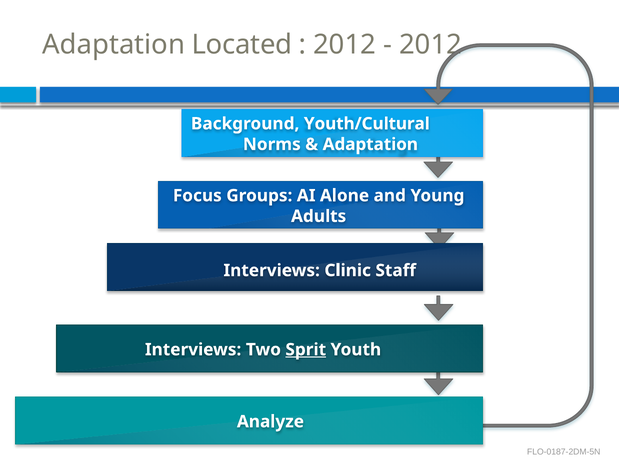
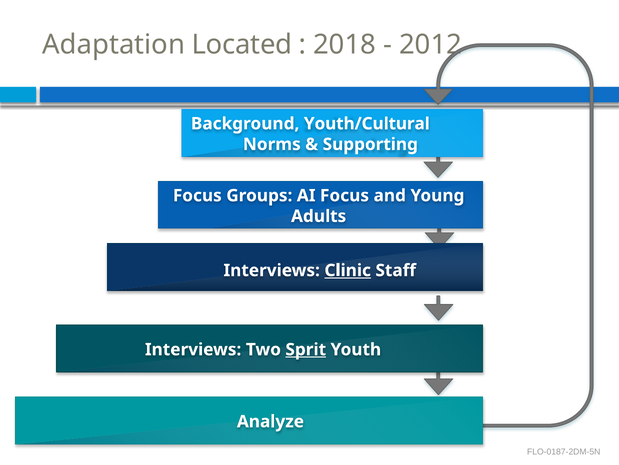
2012 at (345, 44): 2012 -> 2018
Adaptation at (370, 144): Adaptation -> Supporting
AI Alone: Alone -> Focus
Clinic underline: none -> present
